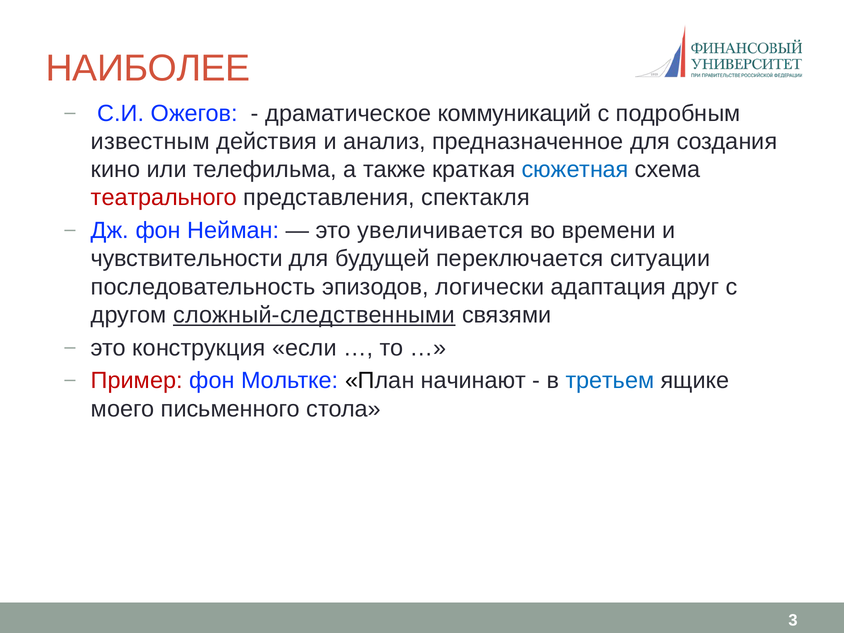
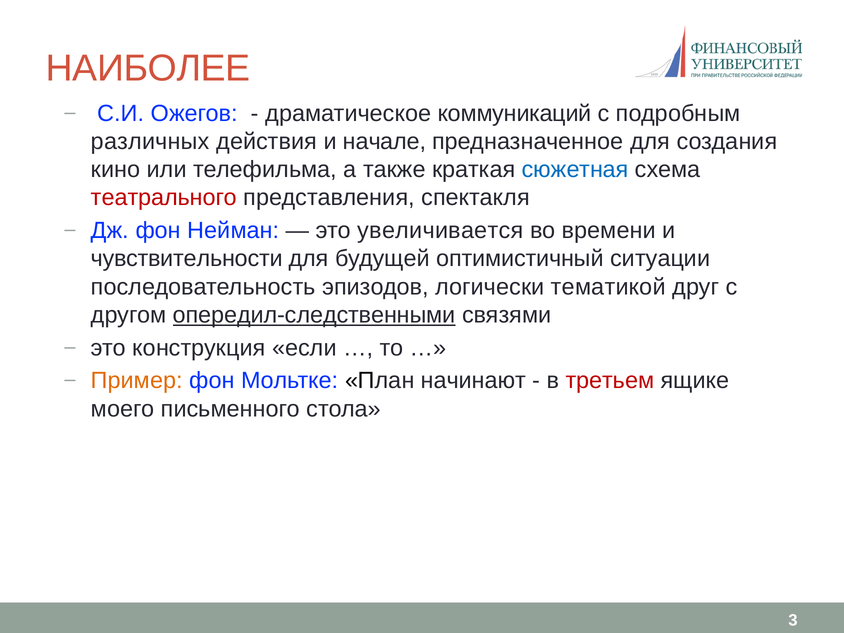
известным: известным -> различных
анализ: анализ -> начале
переключается: переключается -> оптимистичный
адаптация: адаптация -> тематикой
сложный-следственными: сложный-следственными -> опередил-следственными
Пример colour: red -> orange
третьем colour: blue -> red
